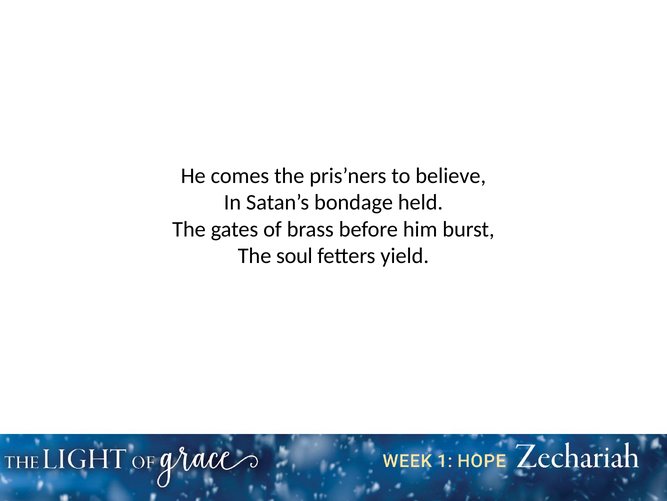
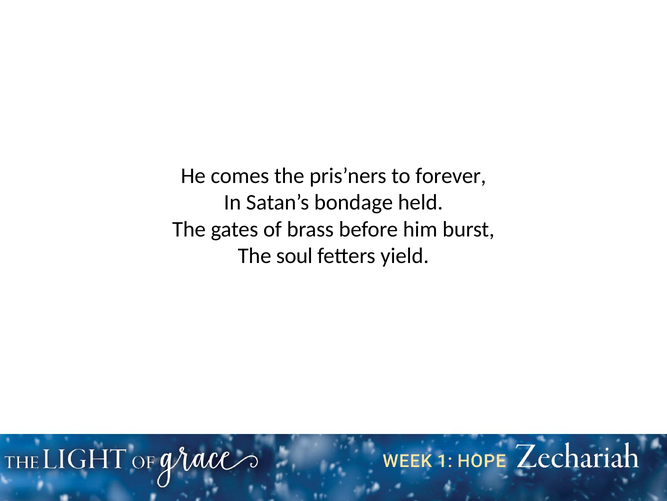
believe: believe -> forever
